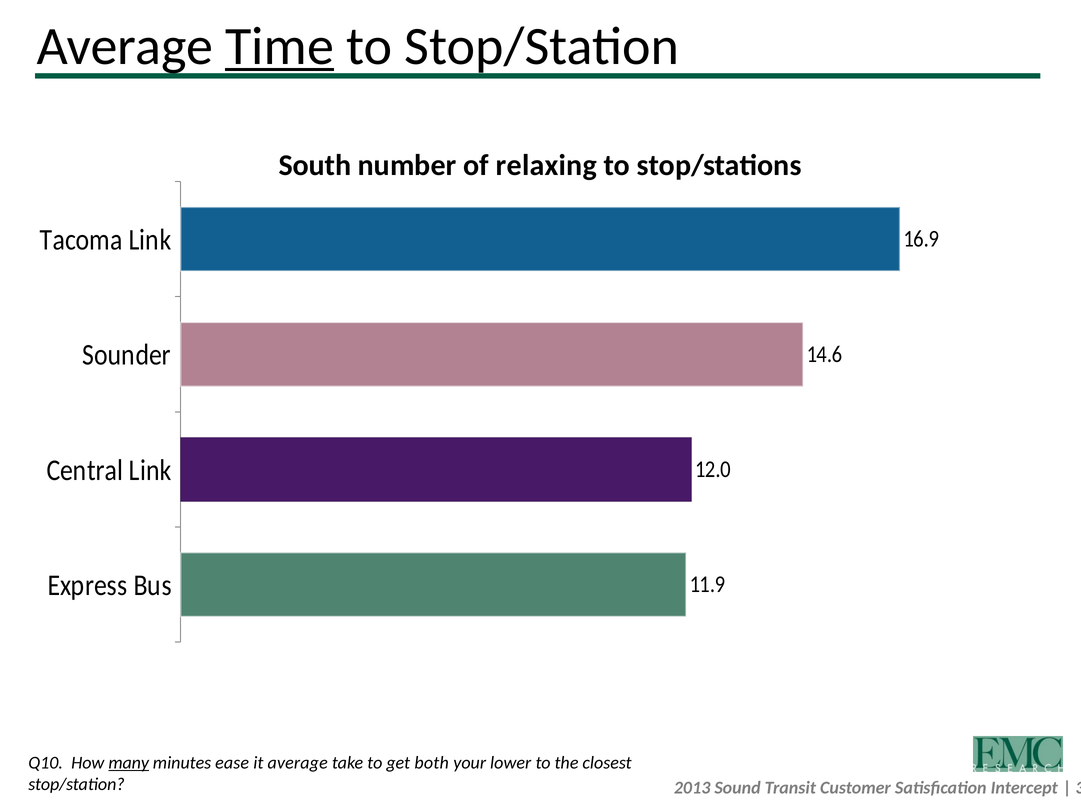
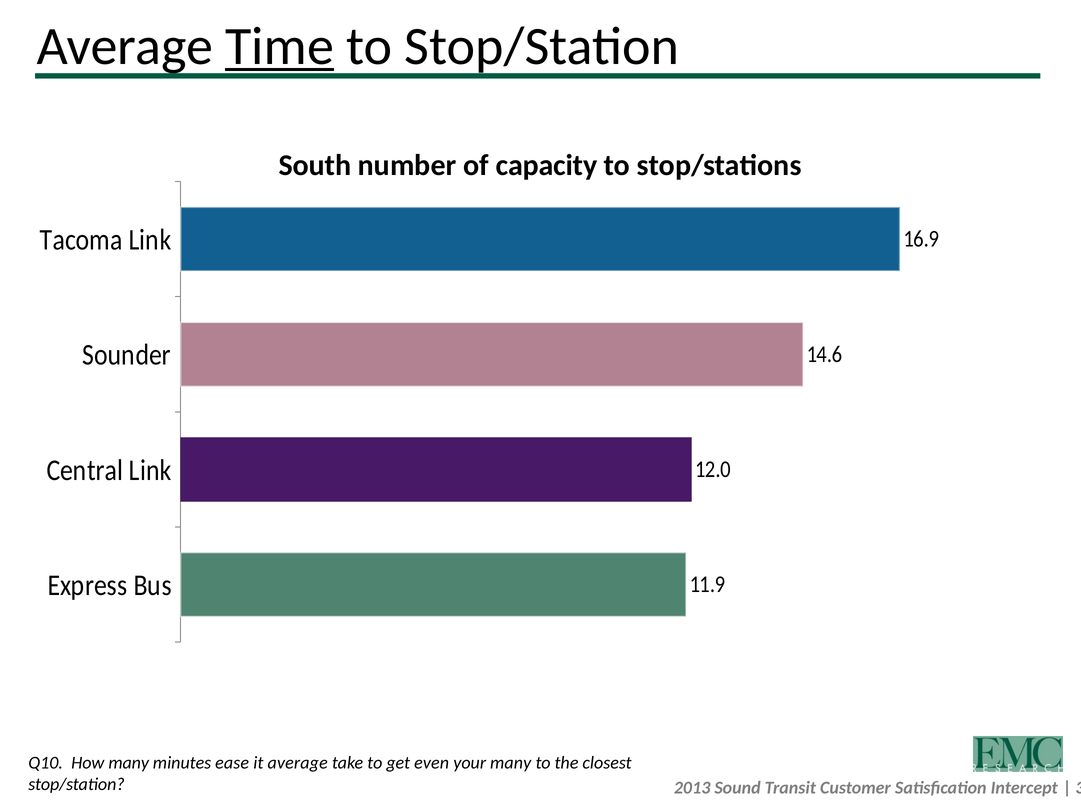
relaxing: relaxing -> capacity
many at (129, 762) underline: present -> none
both: both -> even
your lower: lower -> many
